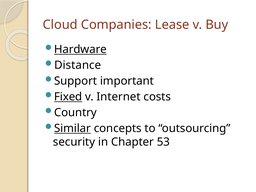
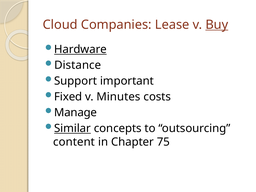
Buy underline: none -> present
Fixed underline: present -> none
Internet: Internet -> Minutes
Country: Country -> Manage
security: security -> content
53: 53 -> 75
